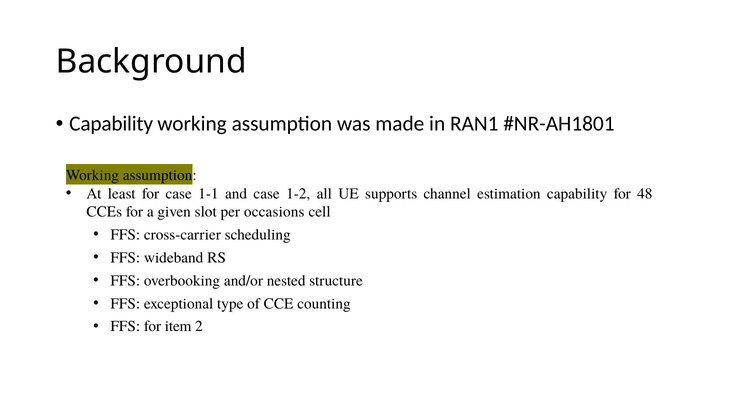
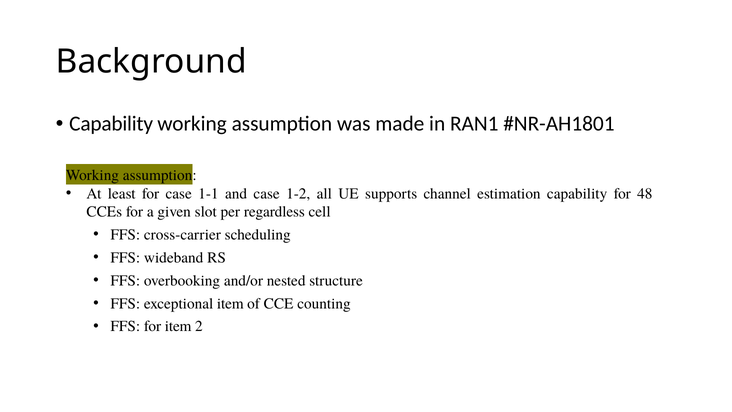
occasions: occasions -> regardless
exceptional type: type -> item
